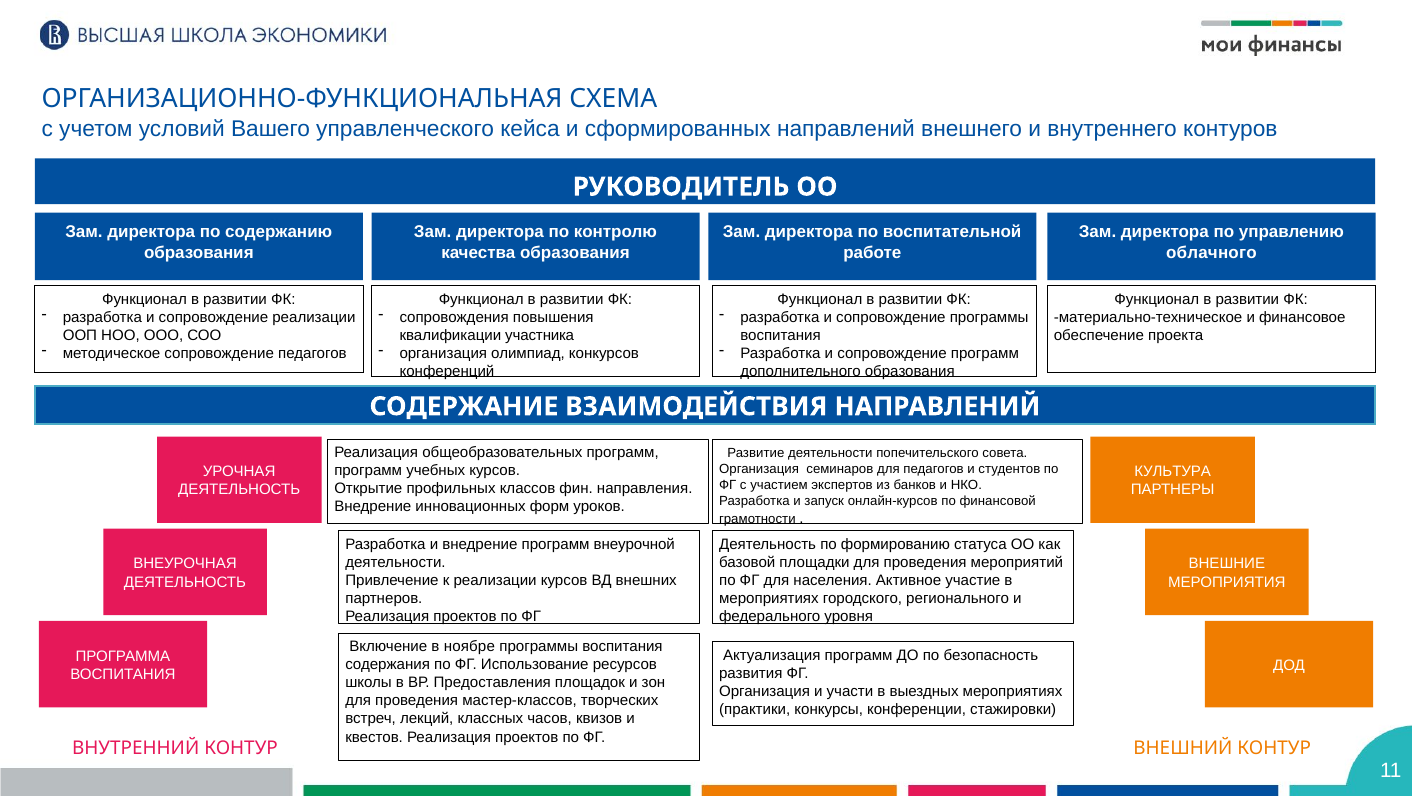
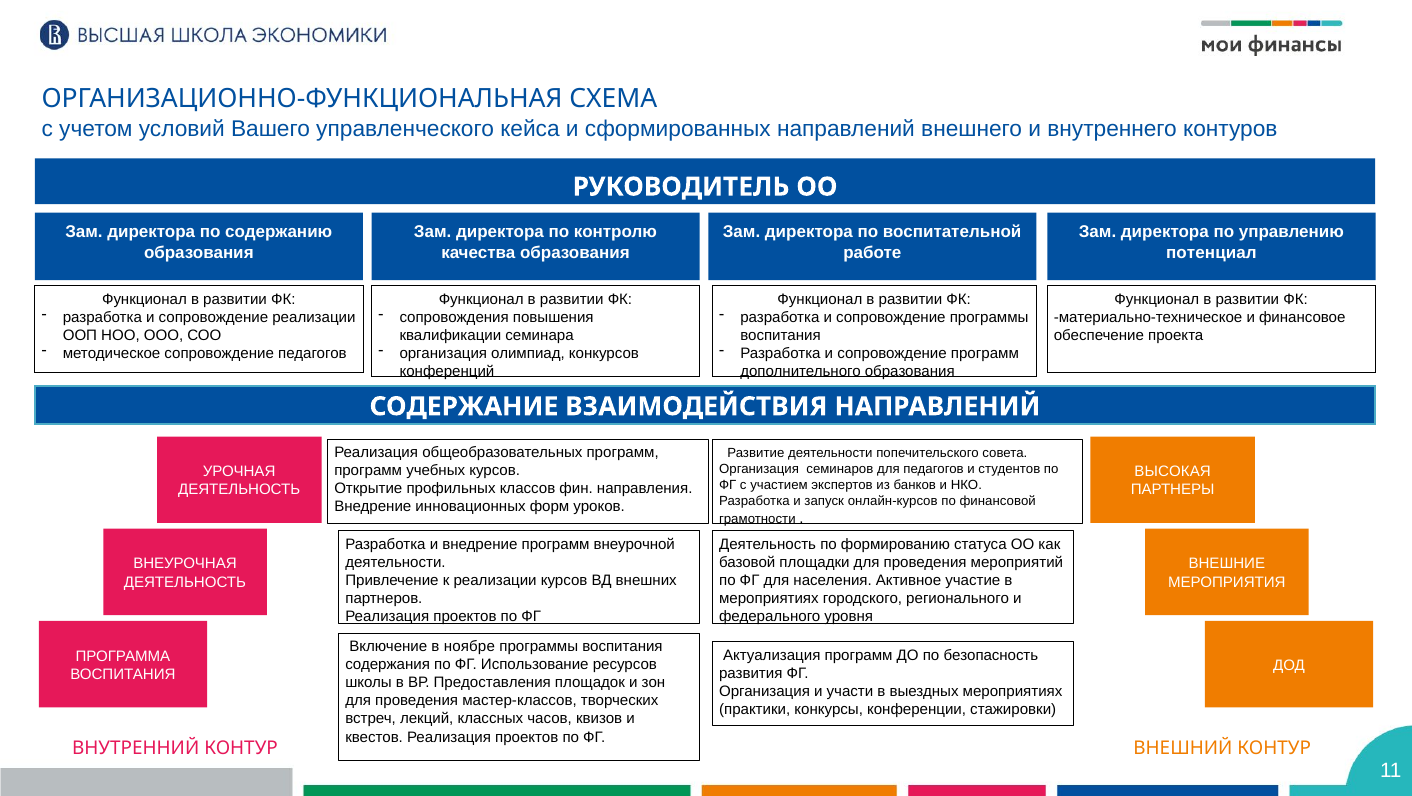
облачного: облачного -> потенциал
участника: участника -> семинара
КУЛЬТУРА: КУЛЬТУРА -> ВЫСОКАЯ
